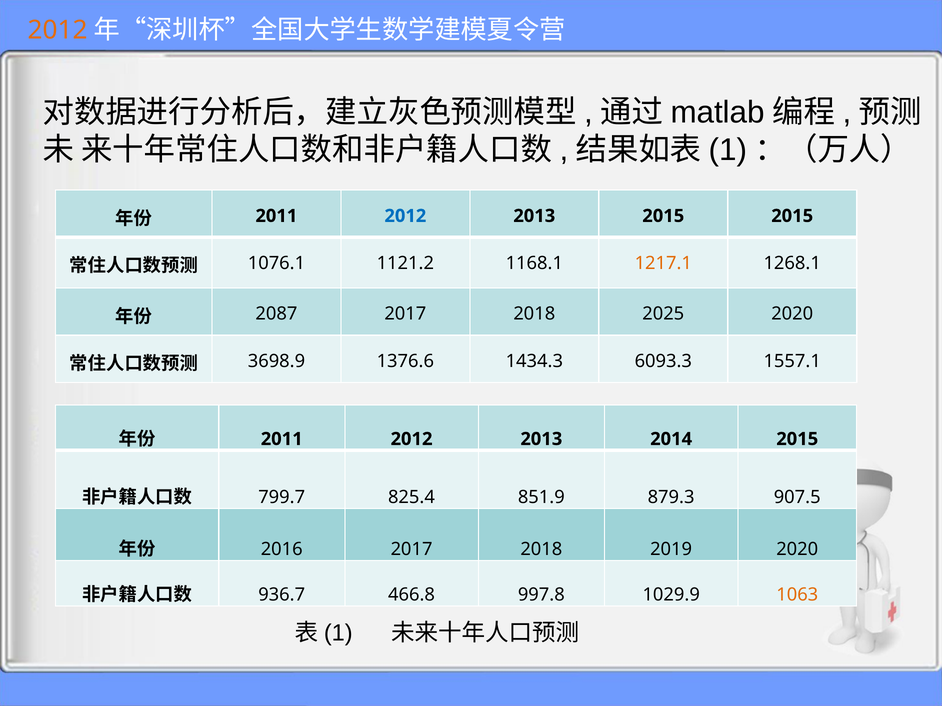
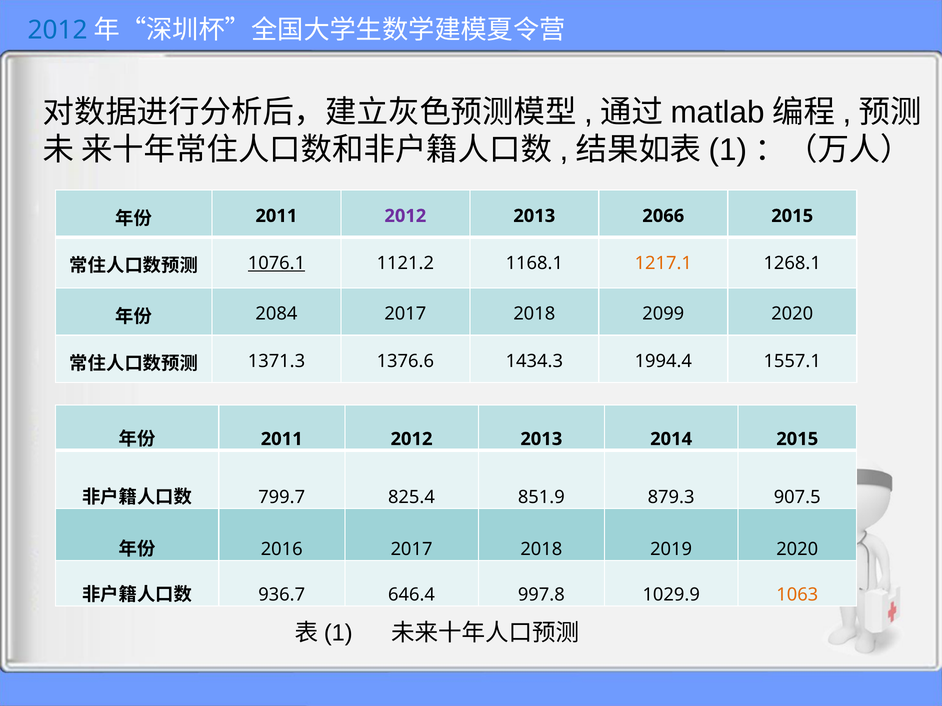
2012 at (58, 30) colour: orange -> blue
2012 at (405, 216) colour: blue -> purple
2013 2015: 2015 -> 2066
1076.1 underline: none -> present
2087: 2087 -> 2084
2025: 2025 -> 2099
3698.9: 3698.9 -> 1371.3
6093.3: 6093.3 -> 1994.4
466.8: 466.8 -> 646.4
